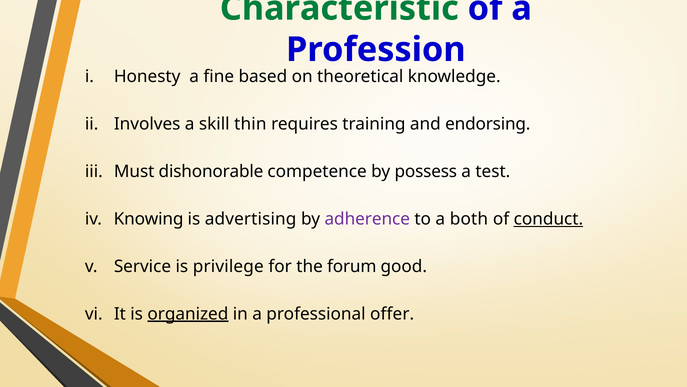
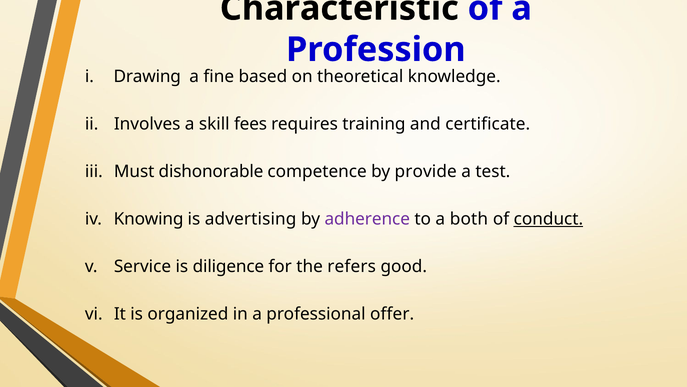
Characteristic colour: green -> black
Honesty: Honesty -> Drawing
thin: thin -> fees
endorsing: endorsing -> certificate
possess: possess -> provide
privilege: privilege -> diligence
forum: forum -> refers
organized underline: present -> none
